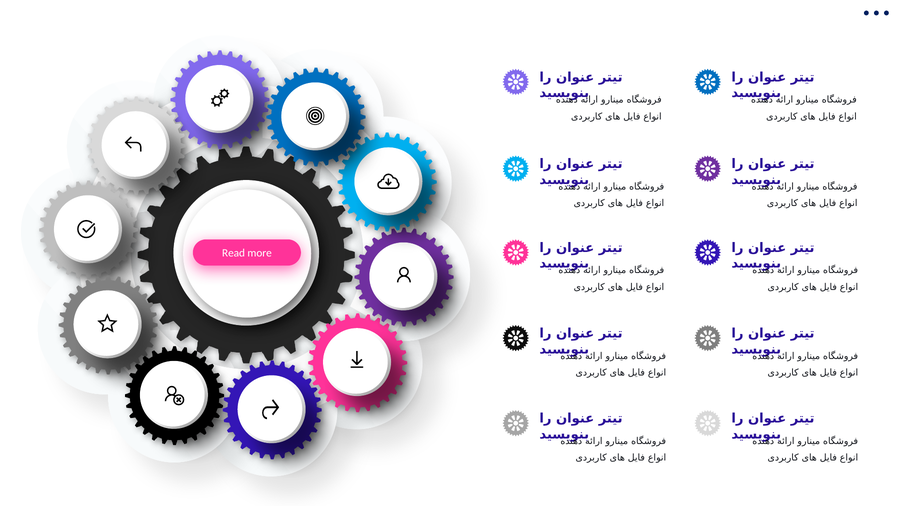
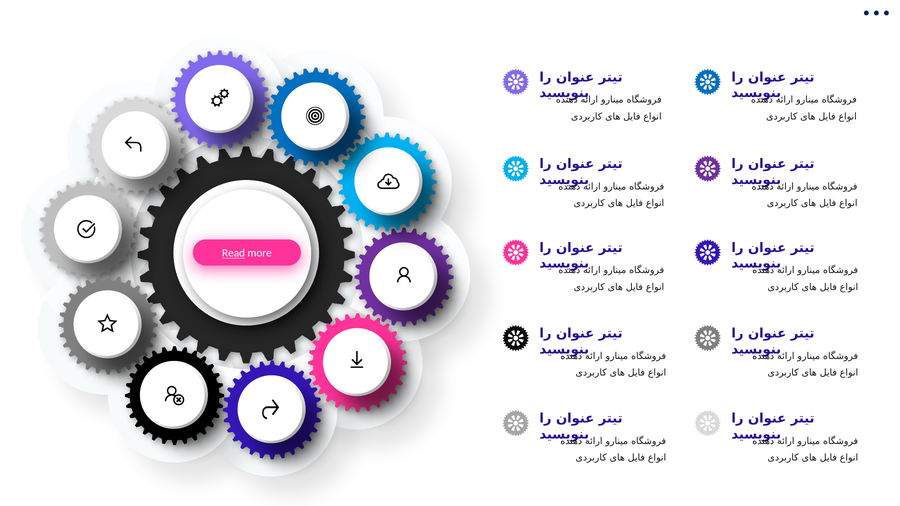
Read underline: none -> present
